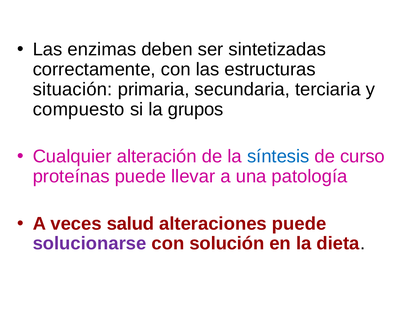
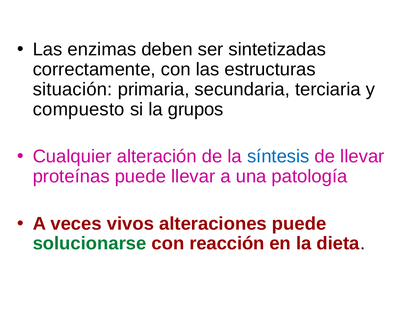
de curso: curso -> llevar
salud: salud -> vivos
solucionarse colour: purple -> green
solución: solución -> reacción
